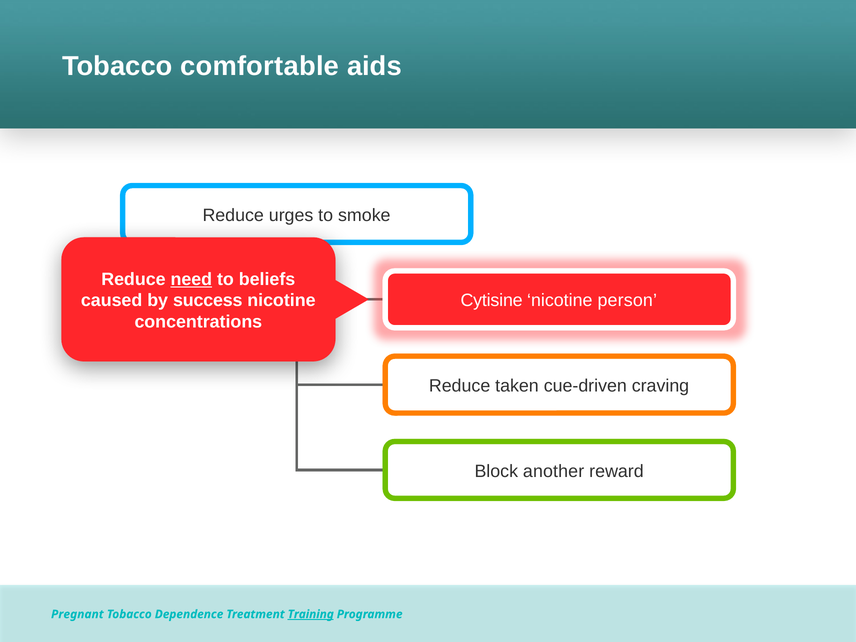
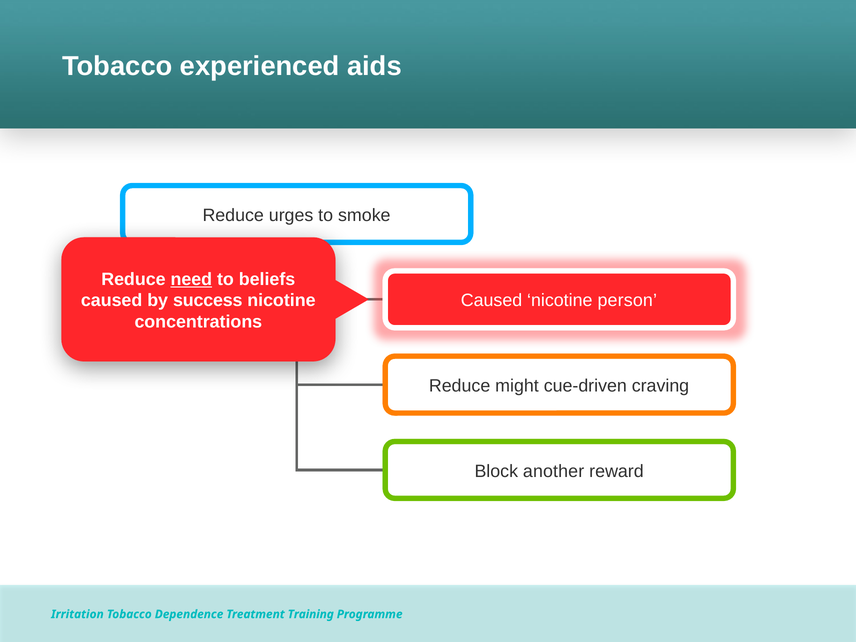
comfortable: comfortable -> experienced
Cytisine at (492, 301): Cytisine -> Caused
taken: taken -> might
Pregnant: Pregnant -> Irritation
Training underline: present -> none
